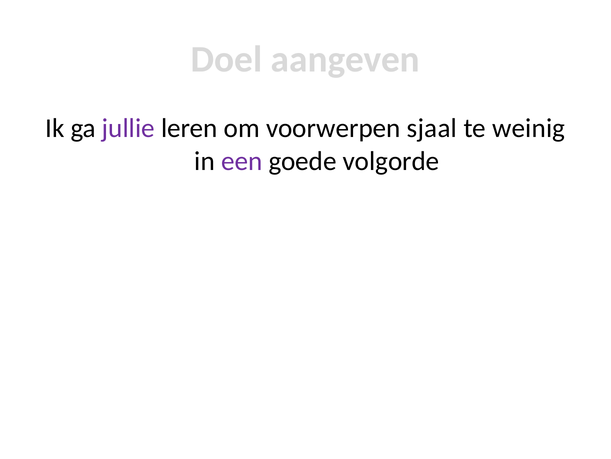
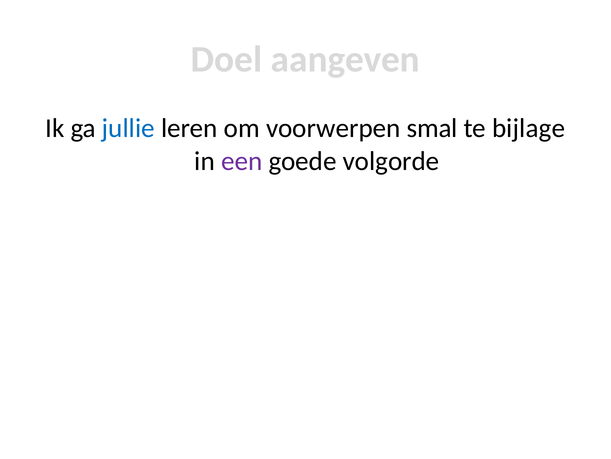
jullie colour: purple -> blue
sjaal: sjaal -> smal
weinig: weinig -> bijlage
